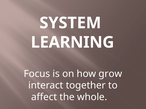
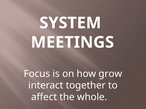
LEARNING: LEARNING -> MEETINGS
